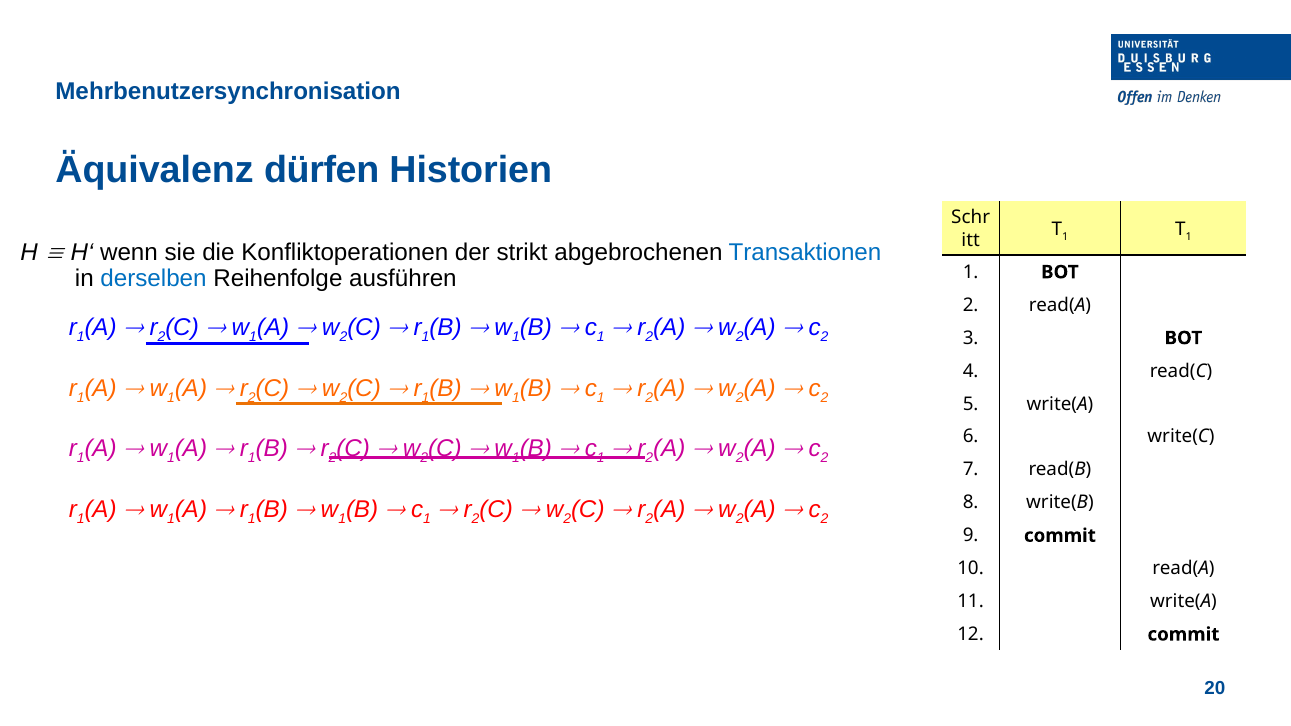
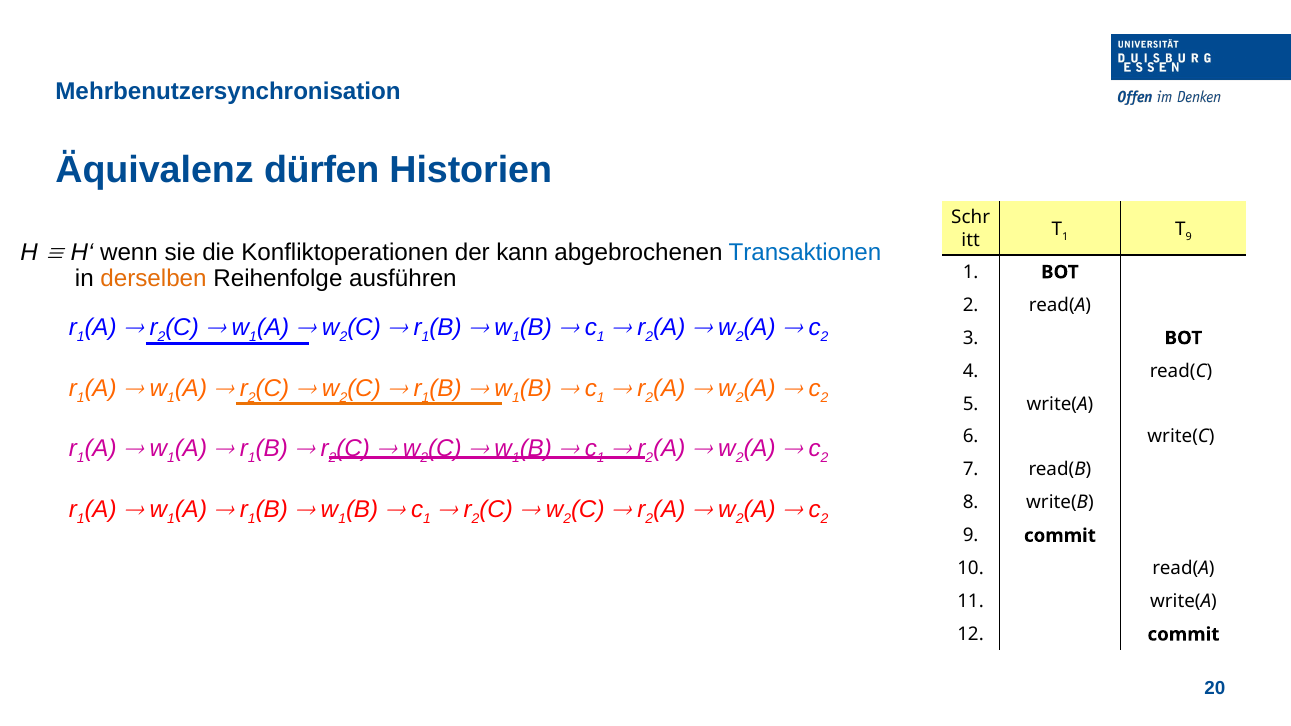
1 at (1189, 237): 1 -> 9
strikt: strikt -> kann
derselben colour: blue -> orange
